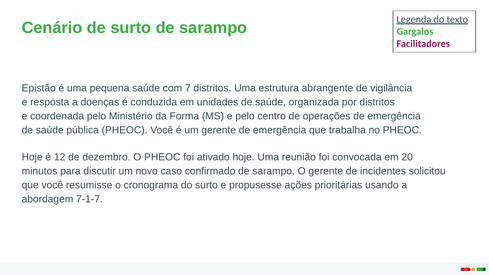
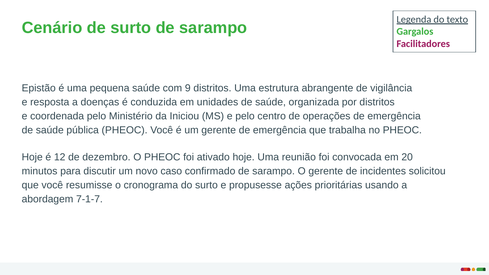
7: 7 -> 9
Forma: Forma -> Iniciou
